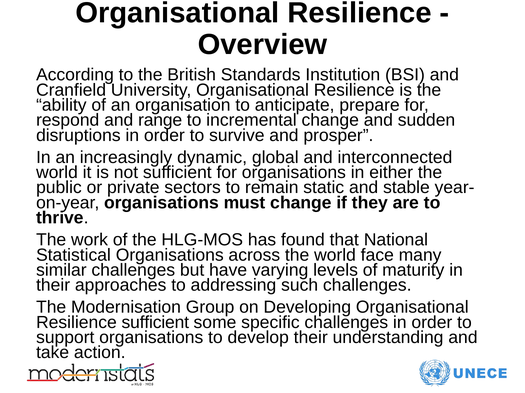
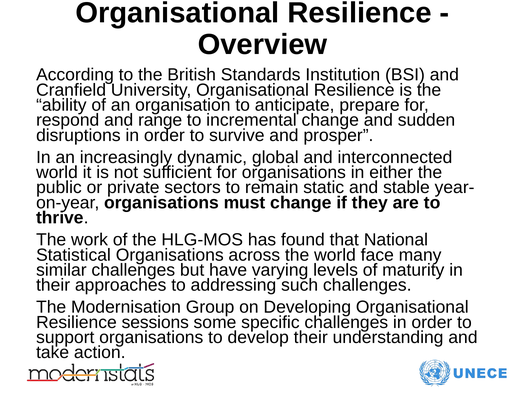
Resilience sufficient: sufficient -> sessions
